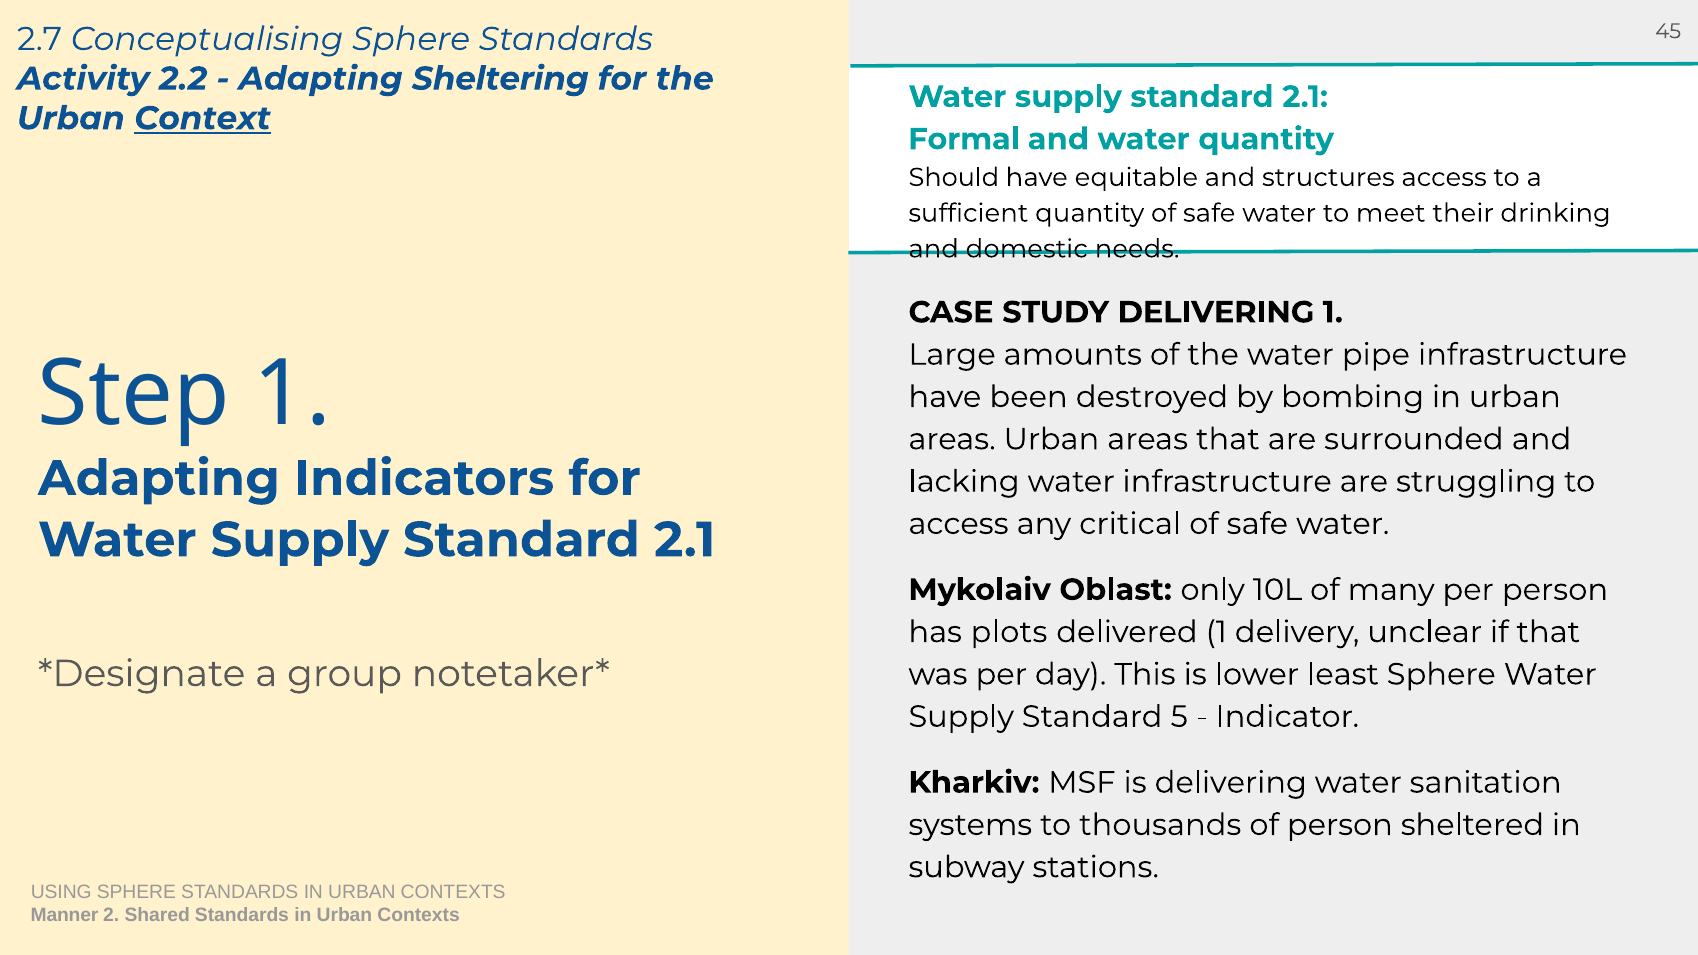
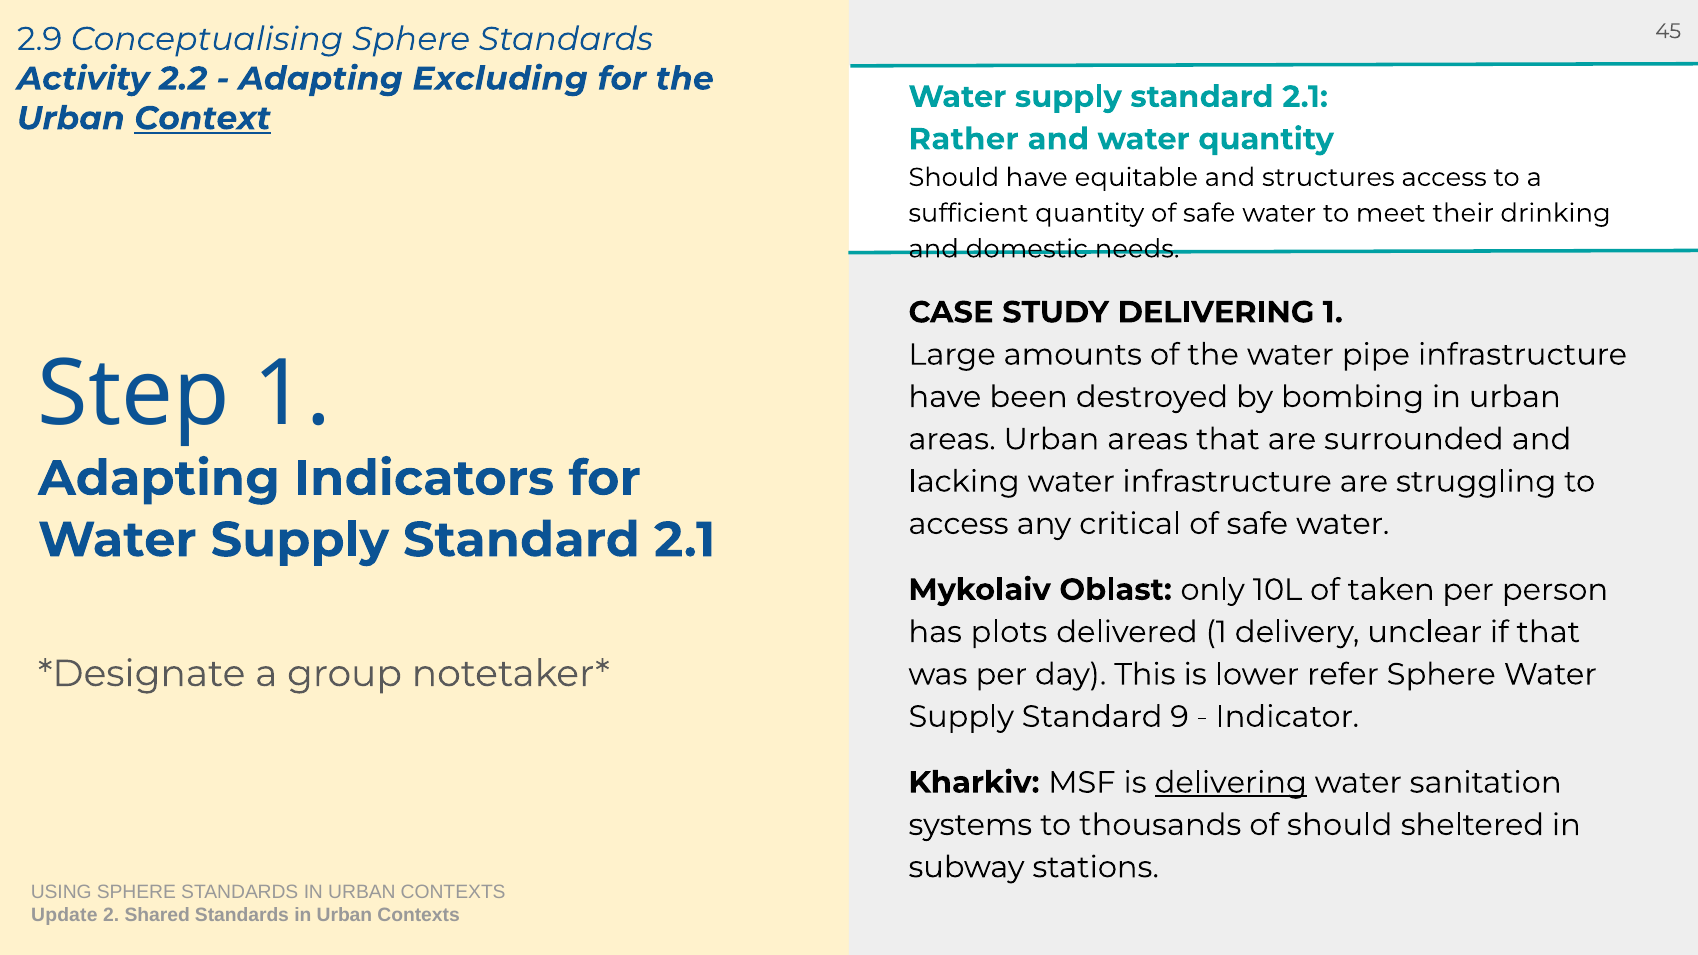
2.7: 2.7 -> 2.9
Sheltering: Sheltering -> Excluding
Formal: Formal -> Rather
many: many -> taken
least: least -> refer
5: 5 -> 9
delivering at (1231, 783) underline: none -> present
of person: person -> should
Manner: Manner -> Update
